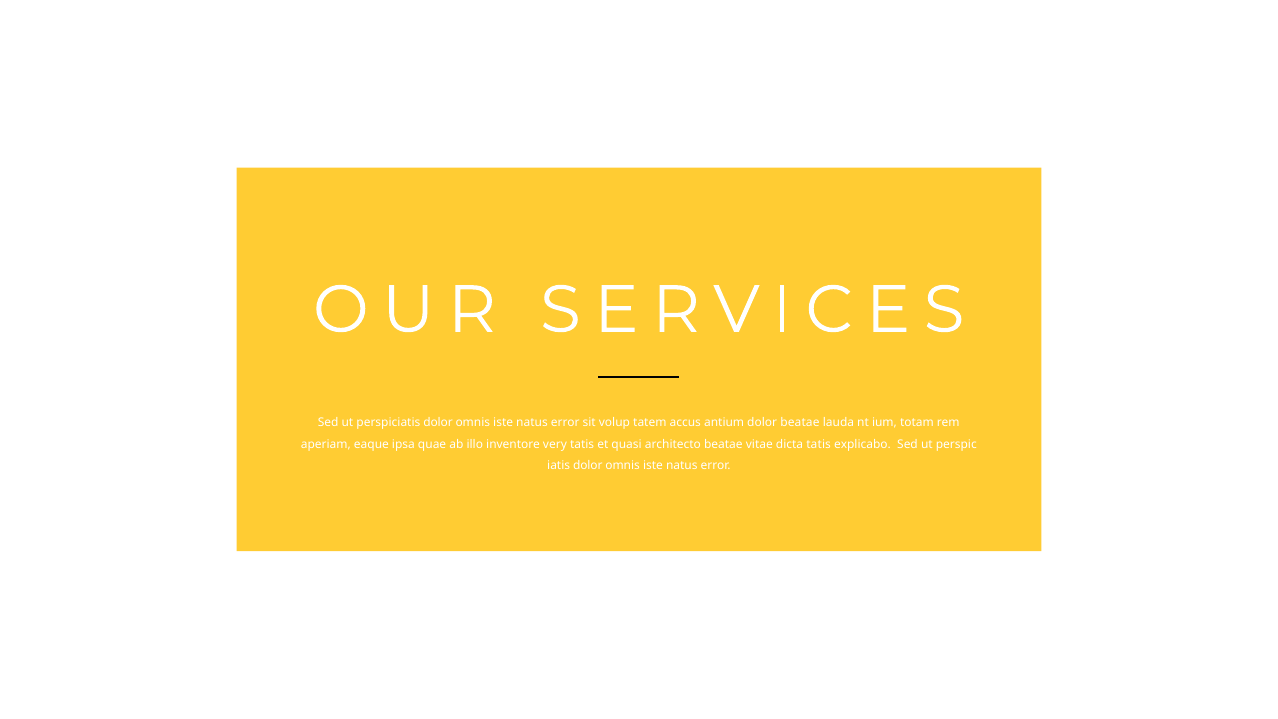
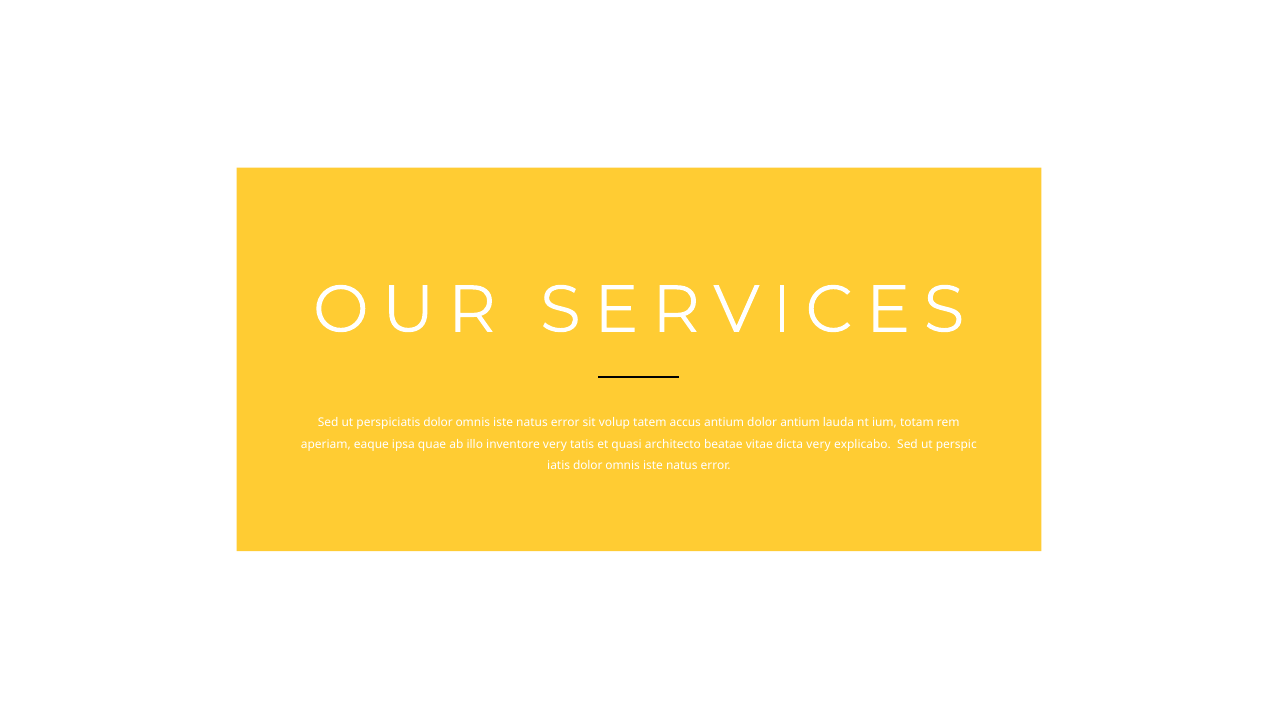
dolor beatae: beatae -> antium
dicta tatis: tatis -> very
